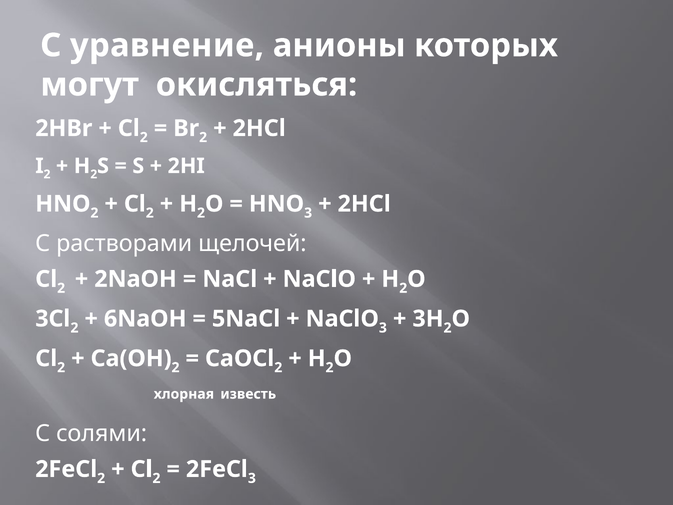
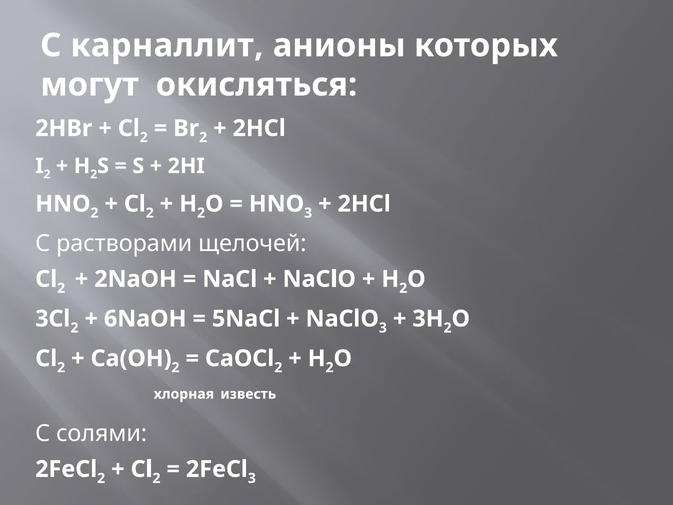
уравнение: уравнение -> карналлит
